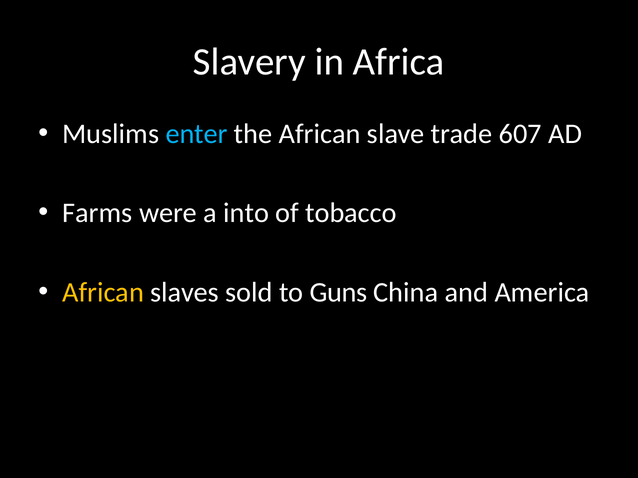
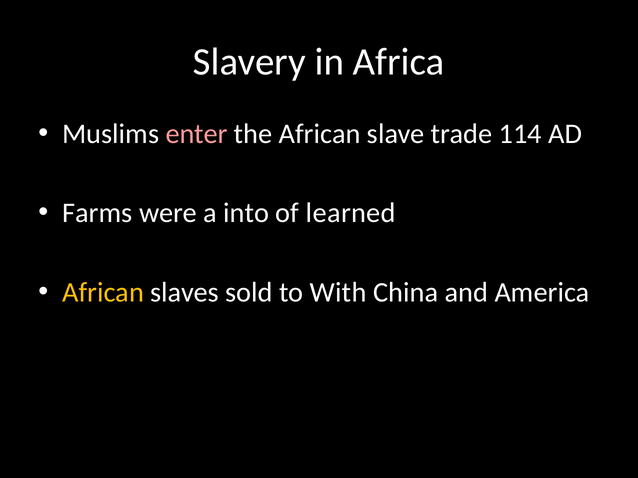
enter colour: light blue -> pink
607: 607 -> 114
tobacco: tobacco -> learned
Guns: Guns -> With
